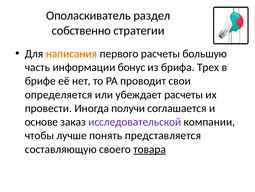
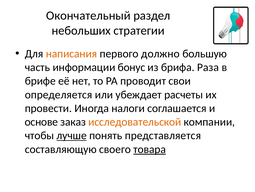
Ополаскиватель: Ополаскиватель -> Окончательный
собственно: собственно -> небольших
первого расчеты: расчеты -> должно
Трех: Трех -> Раза
получи: получи -> налоги
исследовательской colour: purple -> orange
лучше underline: none -> present
